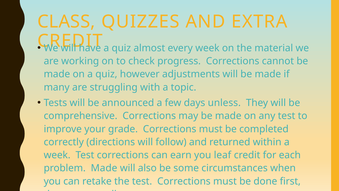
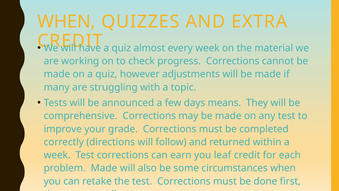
CLASS at (66, 22): CLASS -> WHEN
unless: unless -> means
